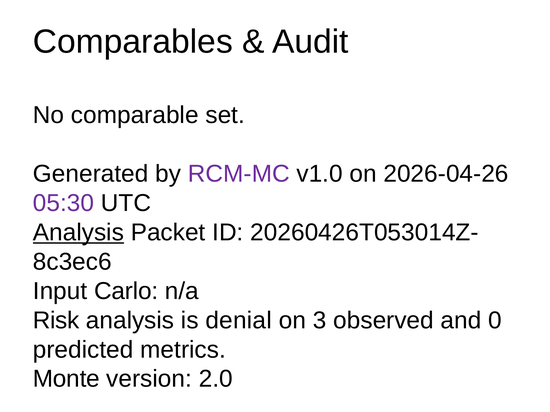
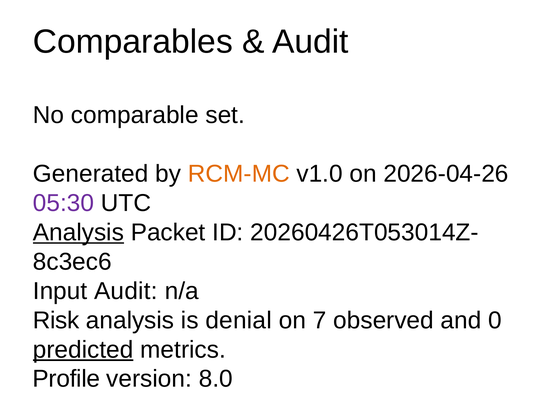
RCM-MC colour: purple -> orange
Input Carlo: Carlo -> Audit
3: 3 -> 7
predicted underline: none -> present
Monte: Monte -> Profile
2.0: 2.0 -> 8.0
